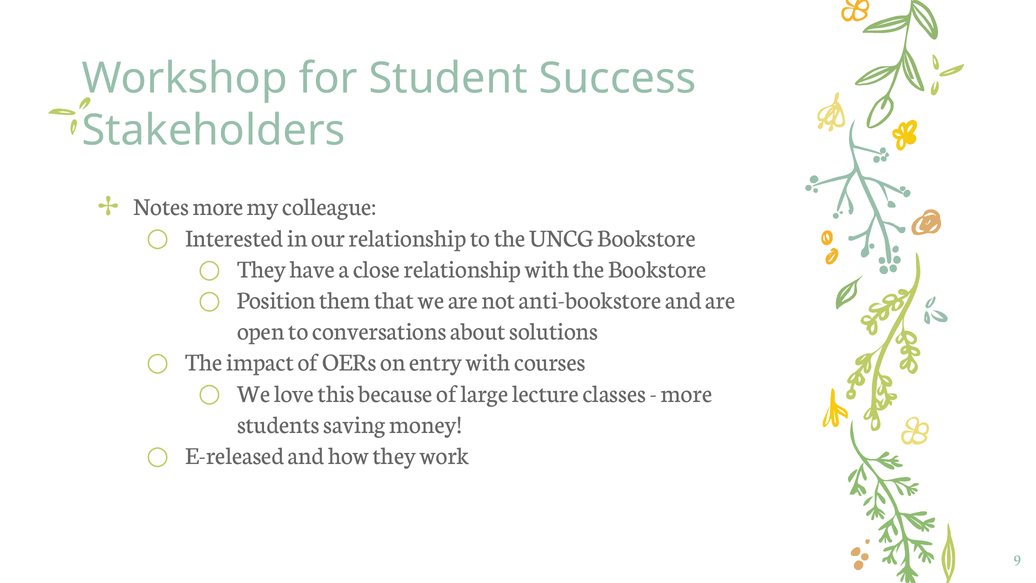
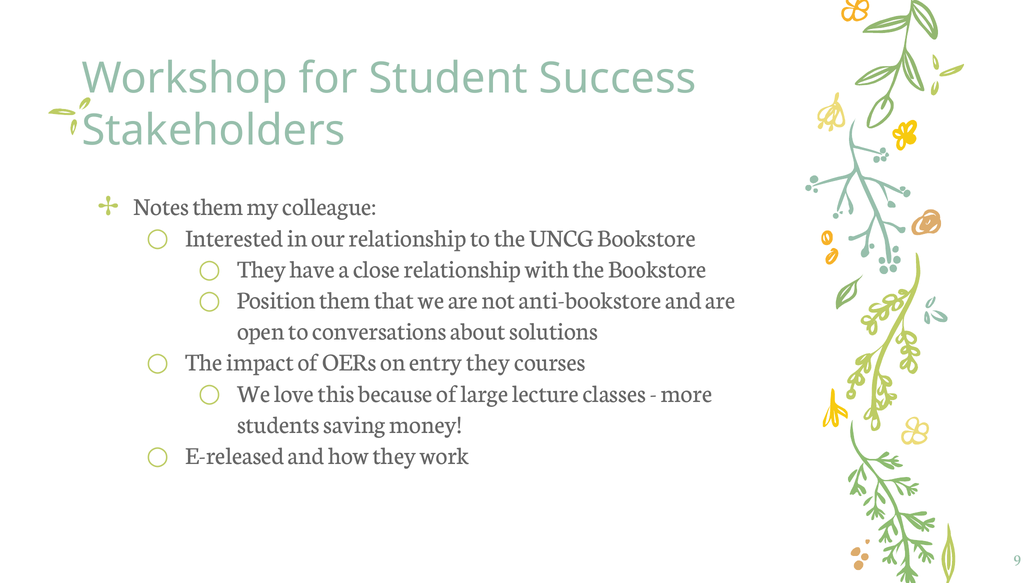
Notes more: more -> them
entry with: with -> they
